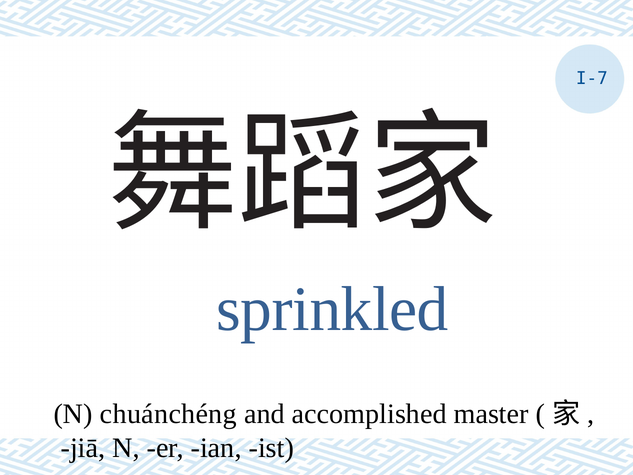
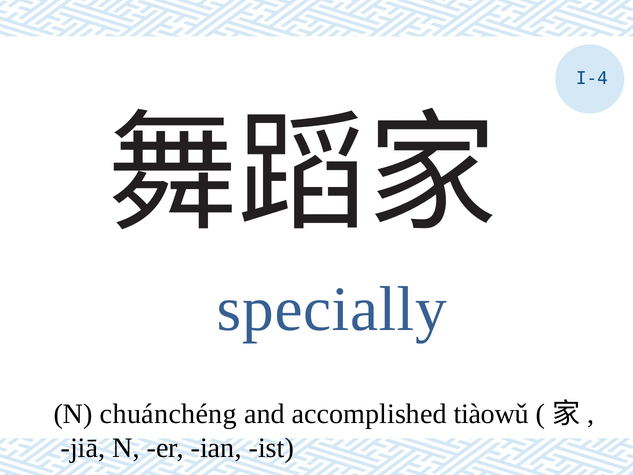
I-7: I-7 -> I-4
sprinkled: sprinkled -> specially
master: master -> tiàowǔ
